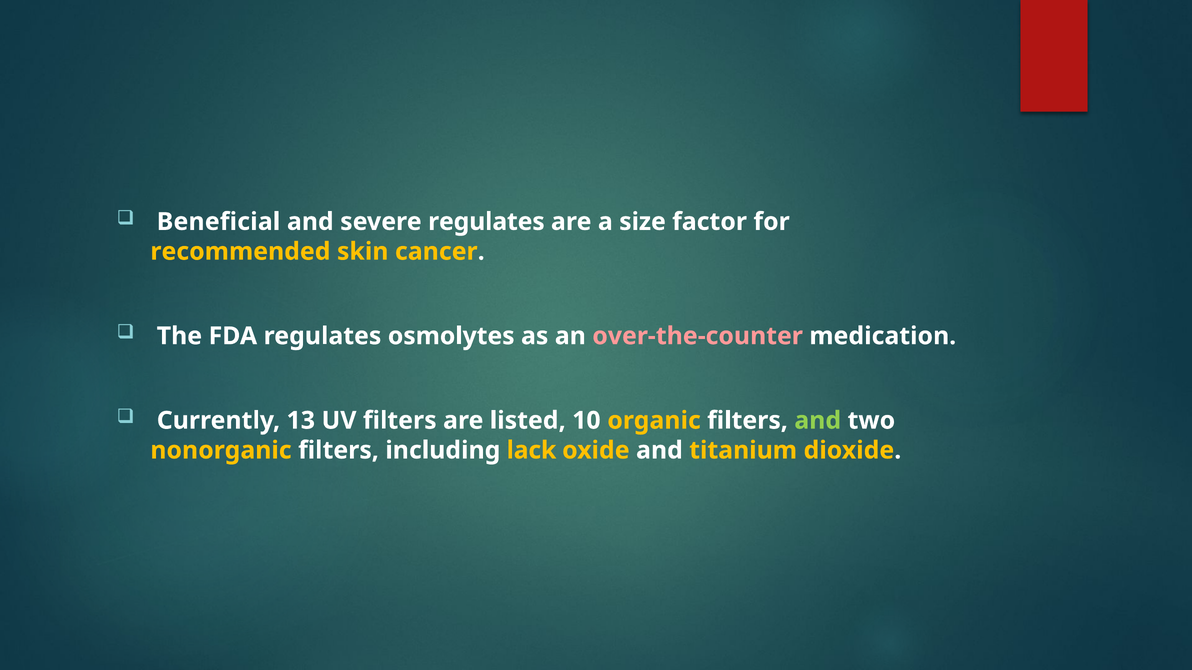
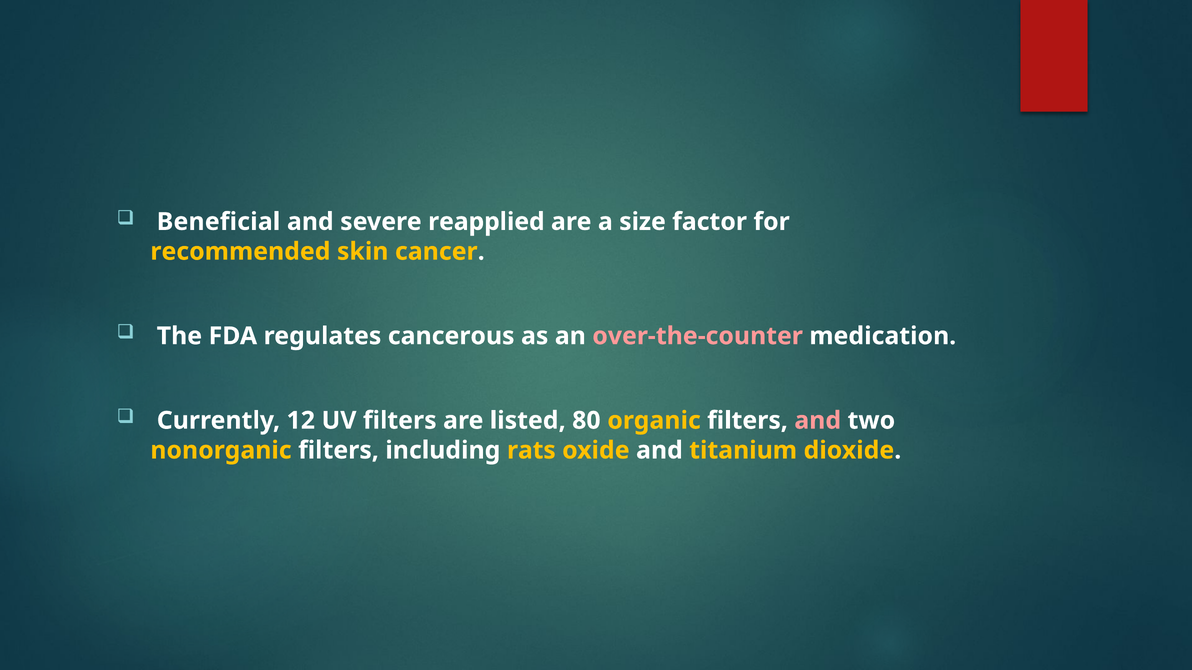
severe regulates: regulates -> reapplied
osmolytes: osmolytes -> cancerous
13: 13 -> 12
10: 10 -> 80
and at (818, 421) colour: light green -> pink
lack: lack -> rats
